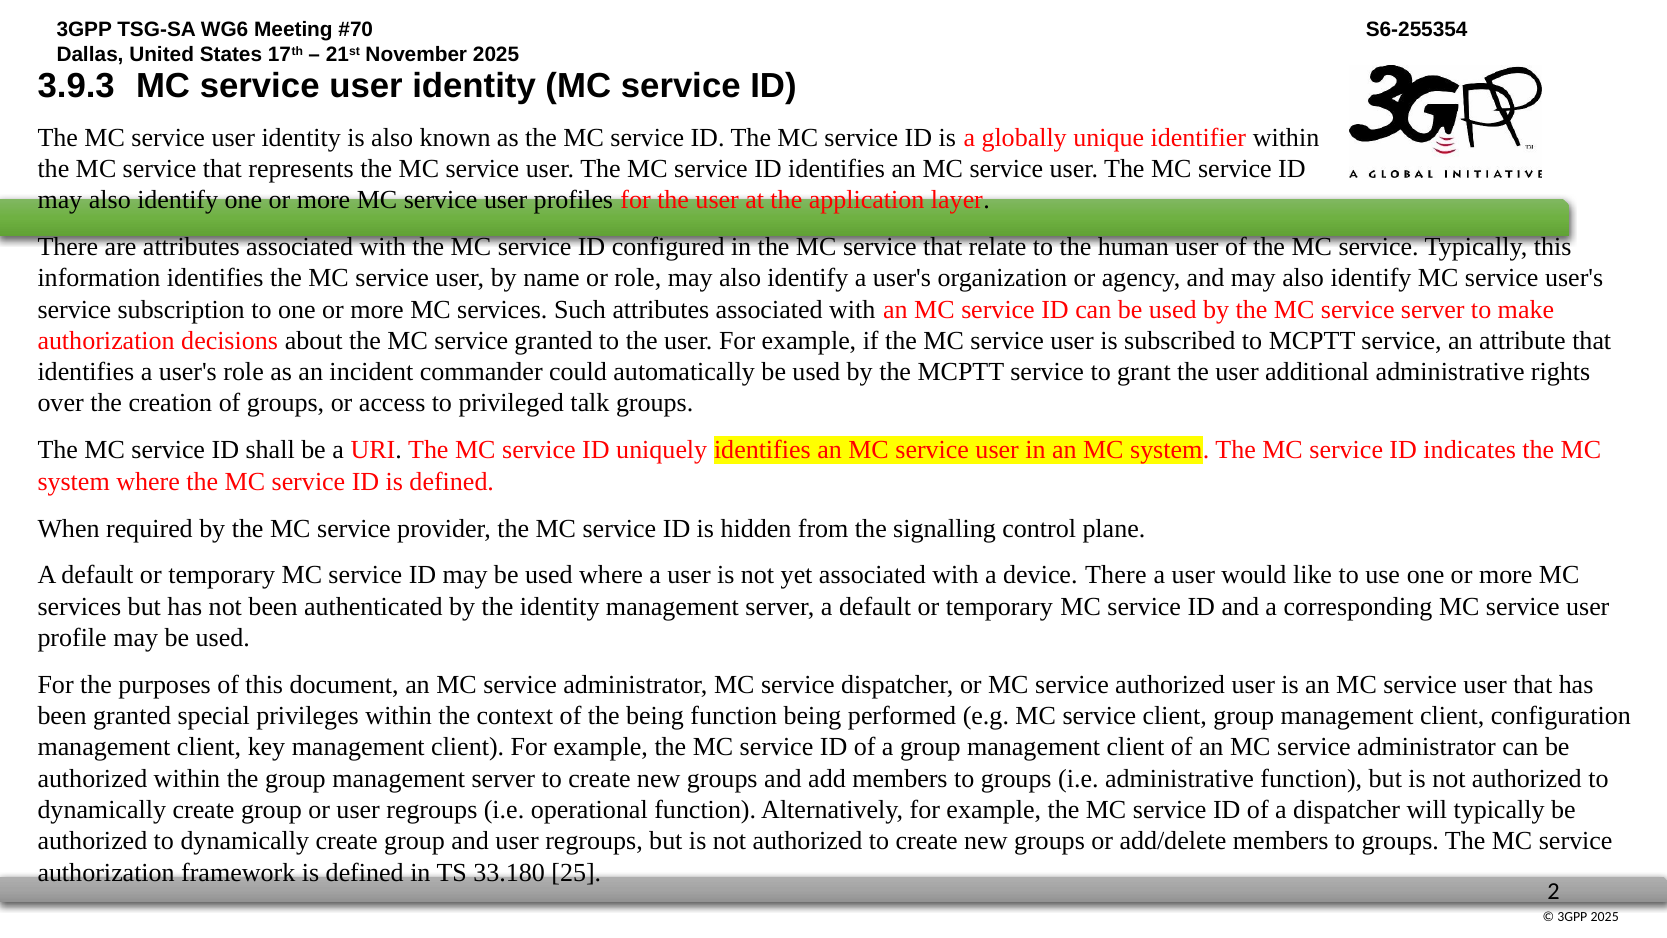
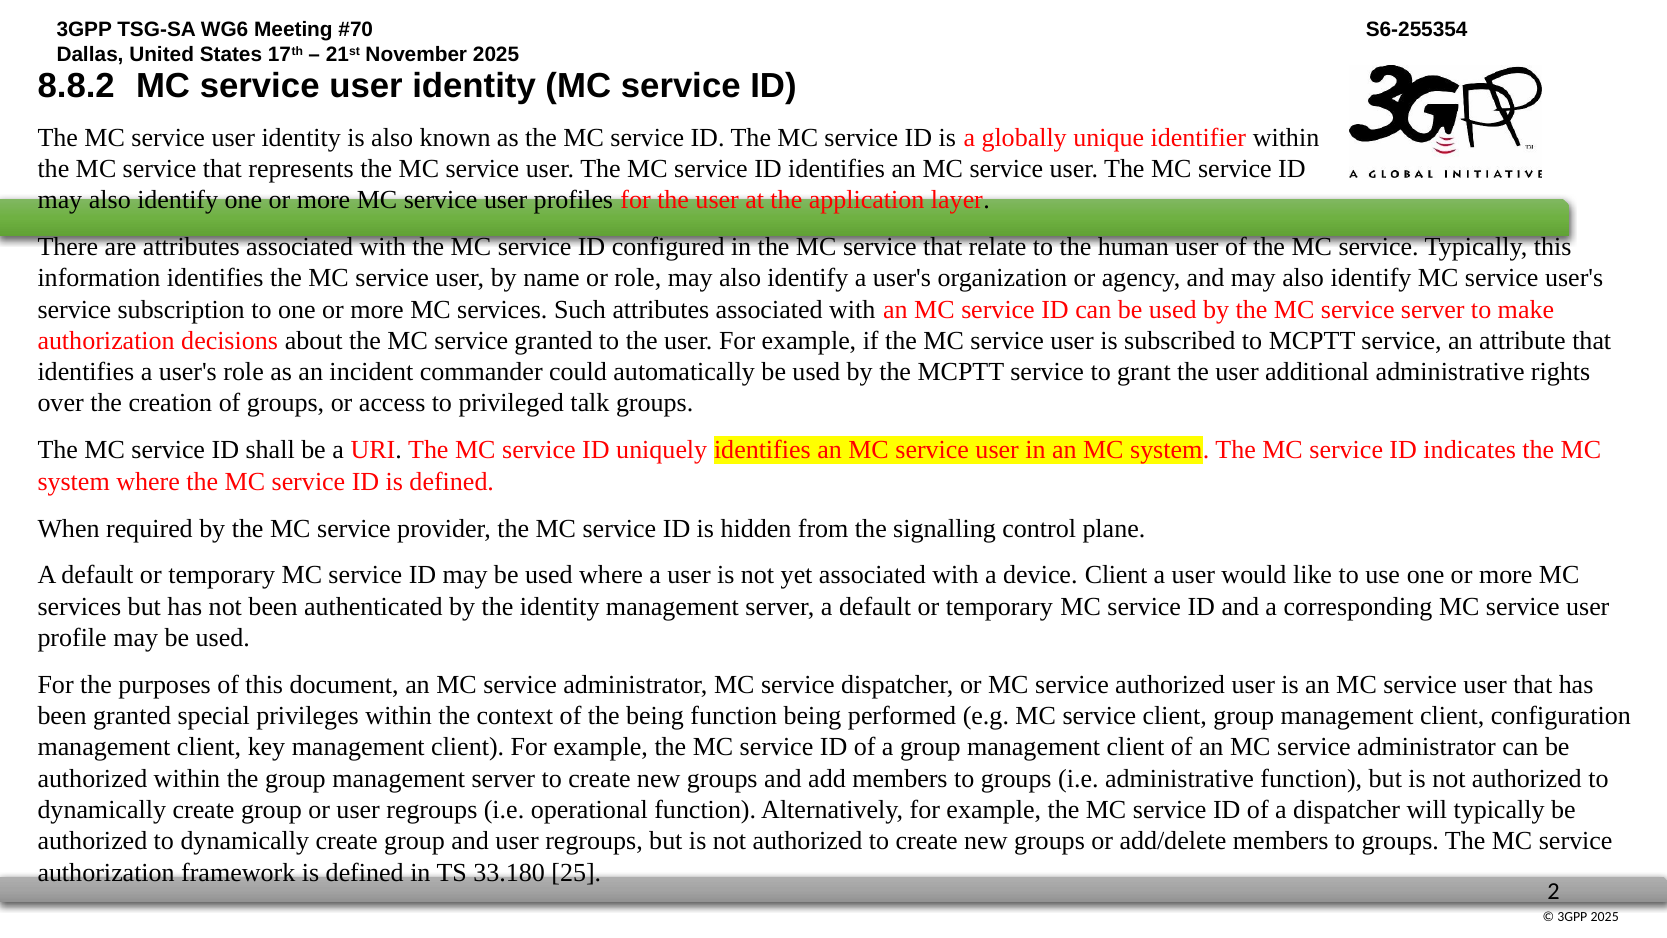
3.9.3: 3.9.3 -> 8.8.2
device There: There -> Client
